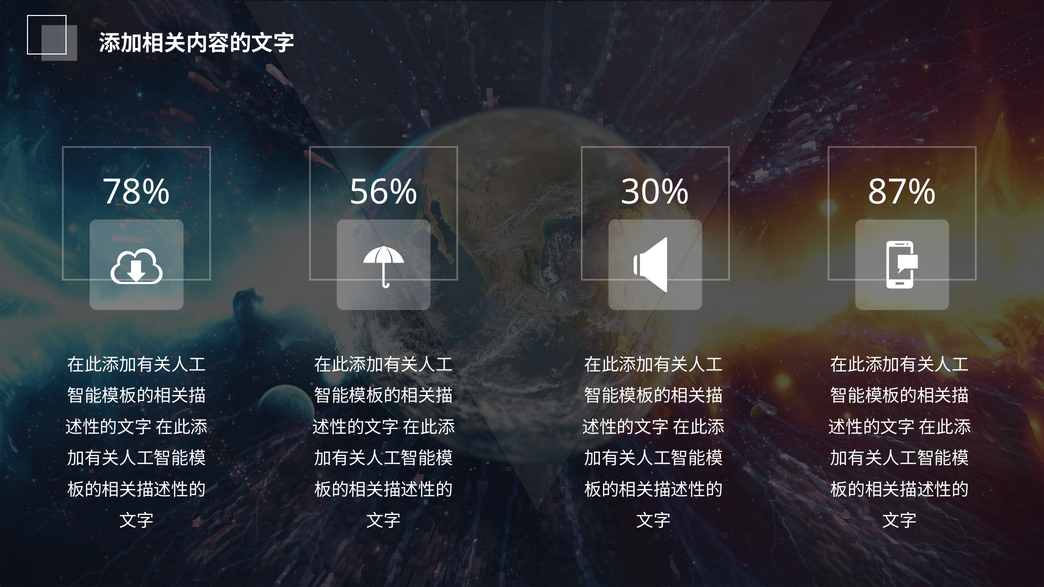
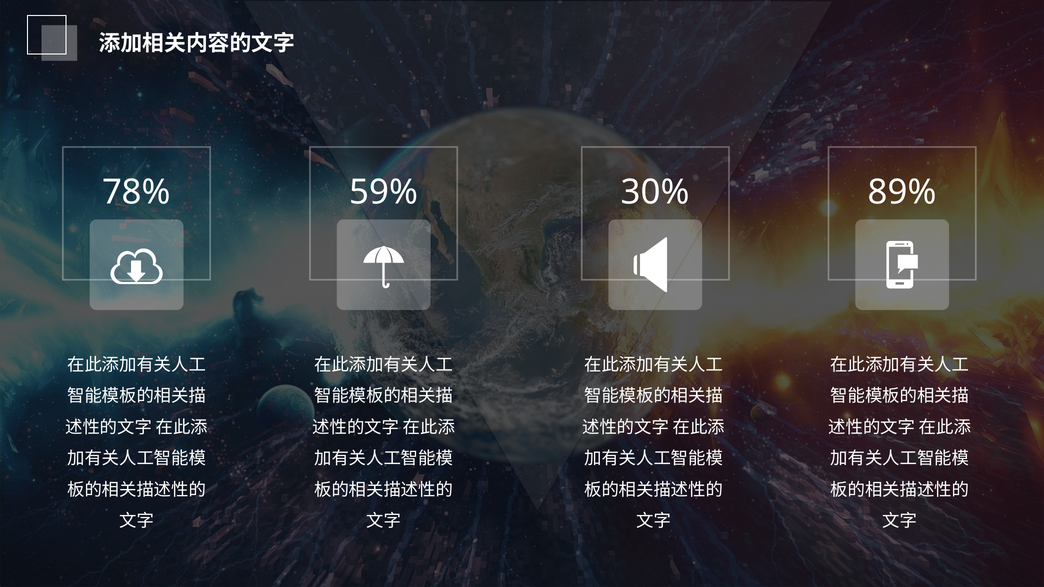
56%: 56% -> 59%
87%: 87% -> 89%
